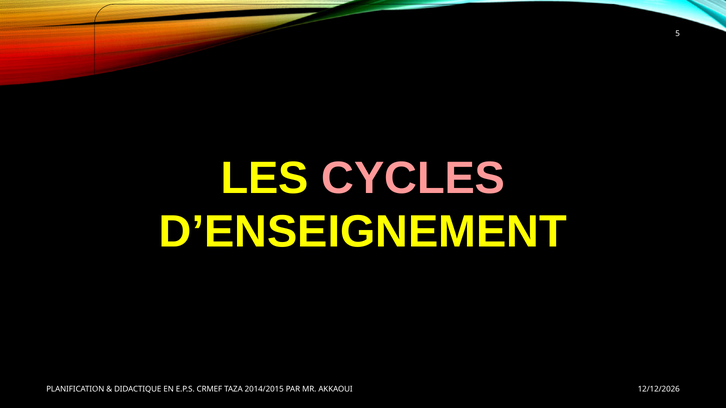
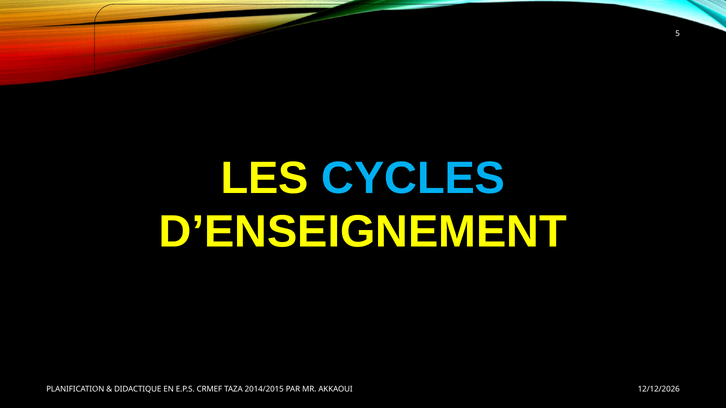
CYCLES colour: pink -> light blue
